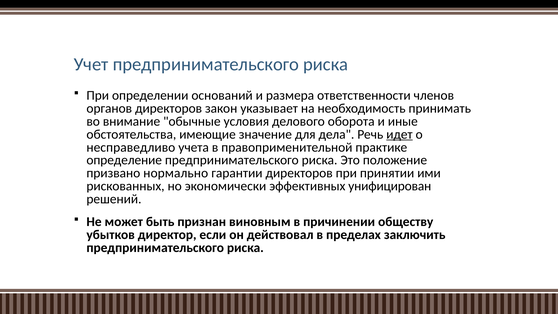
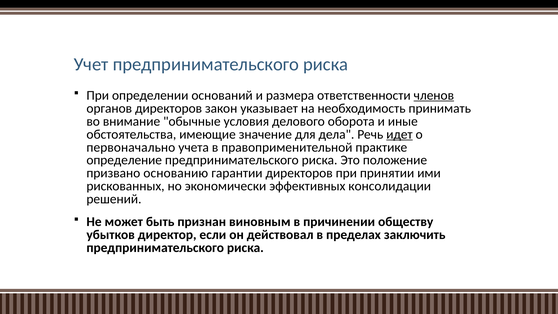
членов underline: none -> present
несправедливо: несправедливо -> первоначально
нормально: нормально -> основанию
унифицирован: унифицирован -> консолидации
